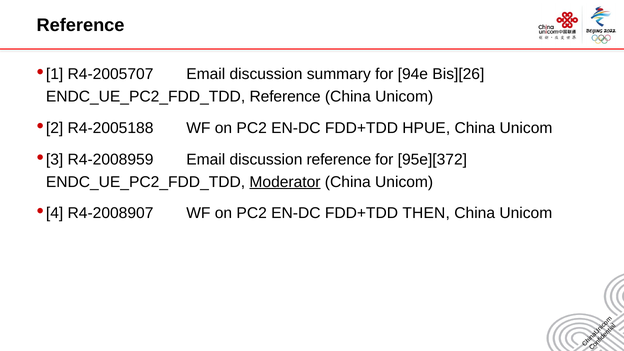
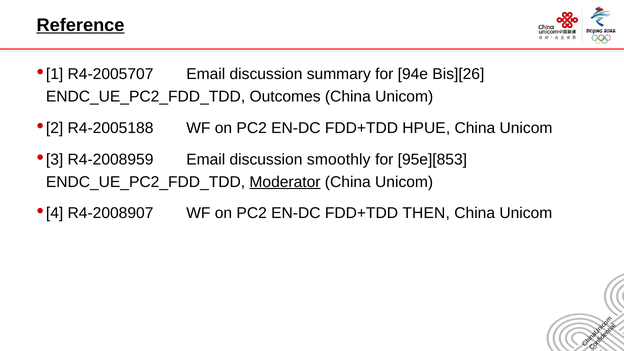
Reference at (81, 25) underline: none -> present
ENDC_UE_PC2_FDD_TDD Reference: Reference -> Outcomes
discussion reference: reference -> smoothly
95e][372: 95e][372 -> 95e][853
